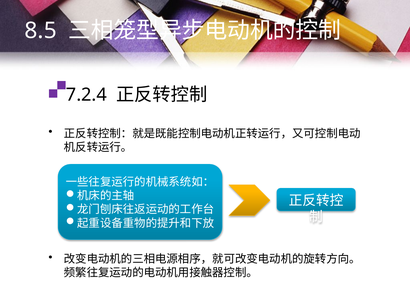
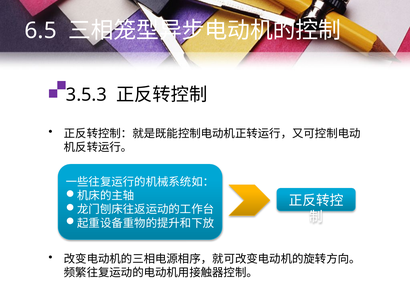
8.5: 8.5 -> 6.5
7.2.4: 7.2.4 -> 3.5.3
